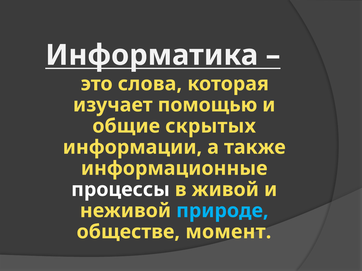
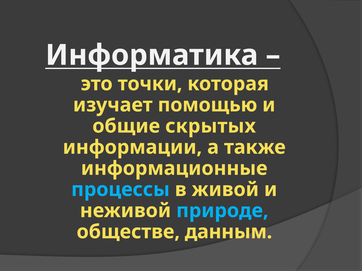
слова: слова -> точки
процессы colour: white -> light blue
момент: момент -> данным
